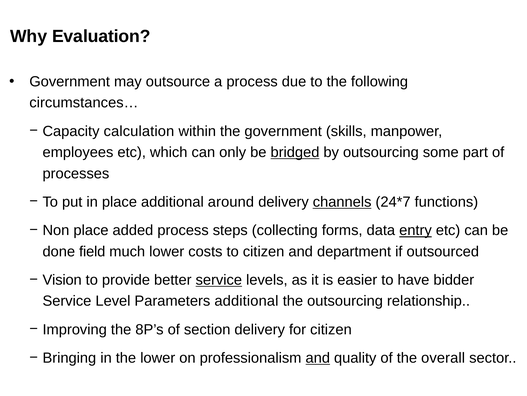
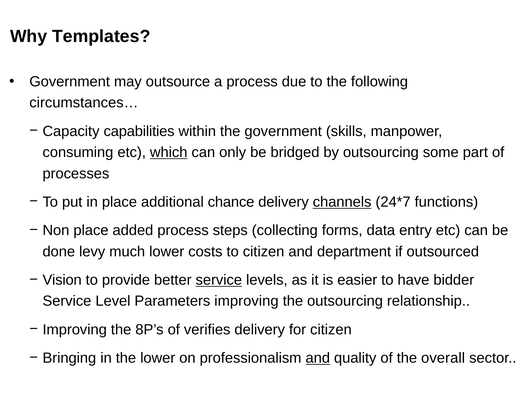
Evaluation: Evaluation -> Templates
calculation: calculation -> capabilities
employees: employees -> consuming
which underline: none -> present
bridged underline: present -> none
around: around -> chance
entry underline: present -> none
field: field -> levy
Parameters additional: additional -> improving
section: section -> verifies
